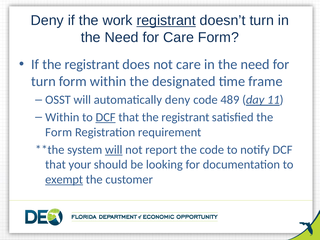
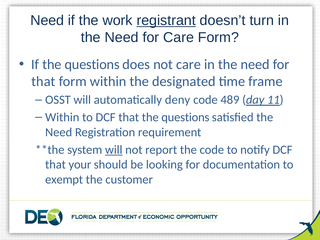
Deny at (47, 20): Deny -> Need
If the registrant: registrant -> questions
turn at (43, 82): turn -> that
DCF at (106, 117) underline: present -> none
that the registrant: registrant -> questions
Form at (59, 132): Form -> Need
exempt underline: present -> none
